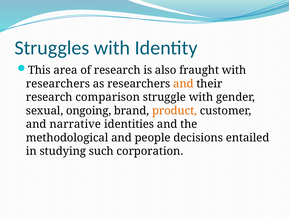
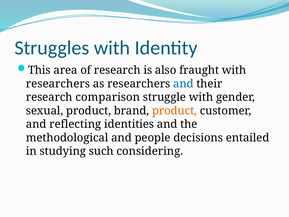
and at (183, 84) colour: orange -> blue
sexual ongoing: ongoing -> product
narrative: narrative -> reflecting
corporation: corporation -> considering
